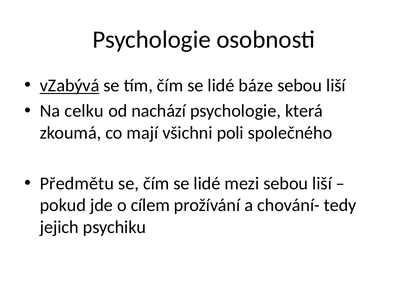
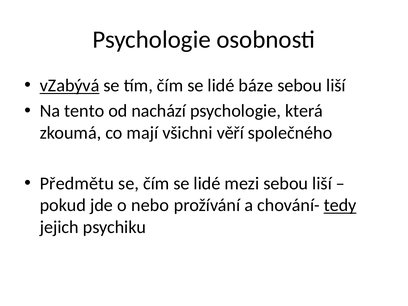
celku: celku -> tento
poli: poli -> věří
cílem: cílem -> nebo
tedy underline: none -> present
